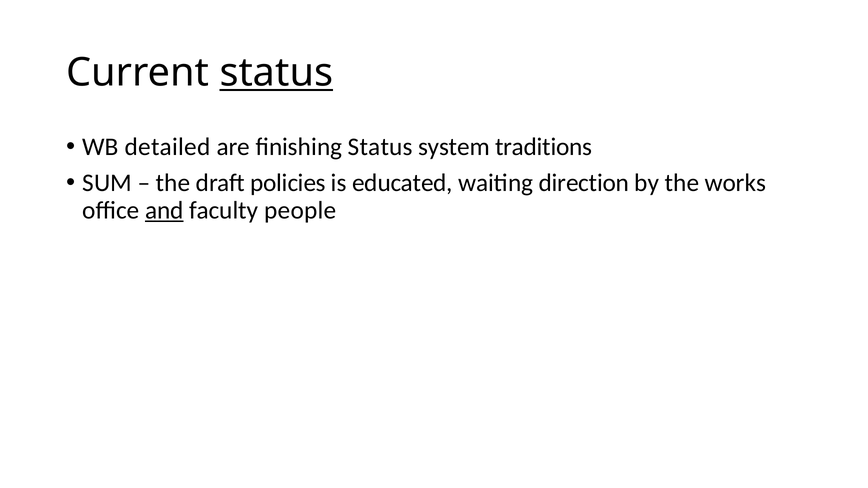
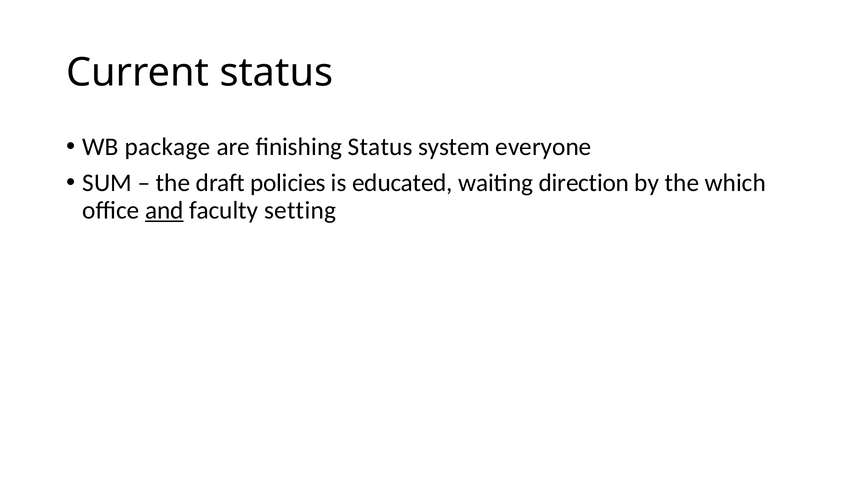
status at (276, 73) underline: present -> none
detailed: detailed -> package
traditions: traditions -> everyone
works: works -> which
people: people -> setting
